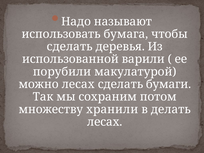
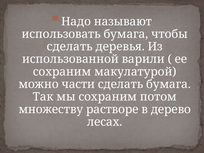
порубили at (62, 72): порубили -> сохраним
можно лесах: лесах -> части
сделать бумаги: бумаги -> бумага
хранили: хранили -> растворе
делать: делать -> дерево
